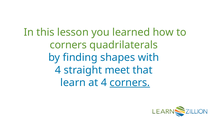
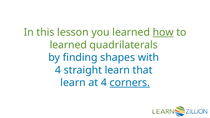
how underline: none -> present
corners at (68, 45): corners -> learned
straight meet: meet -> learn
